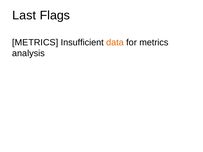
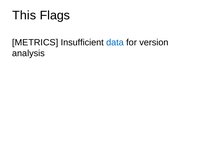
Last: Last -> This
data colour: orange -> blue
for metrics: metrics -> version
